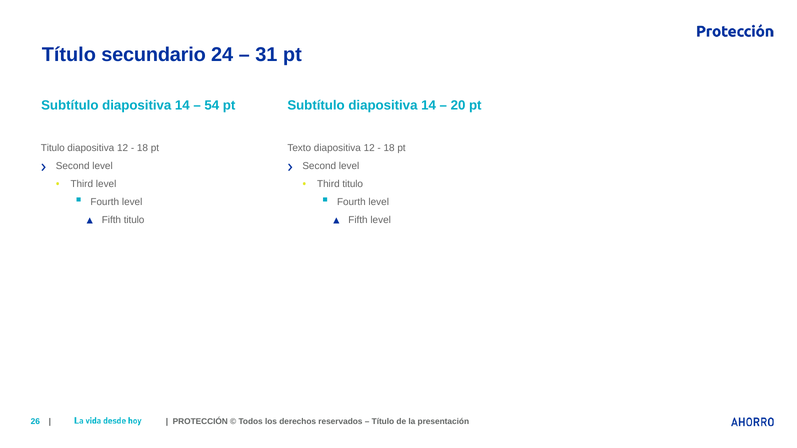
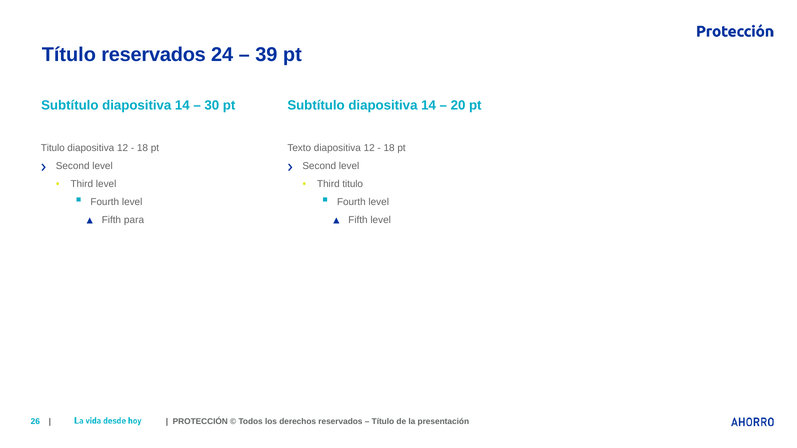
Título secundario: secundario -> reservados
31: 31 -> 39
54: 54 -> 30
Fifth titulo: titulo -> para
